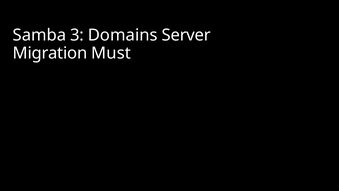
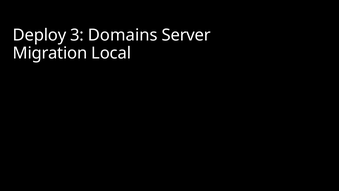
Samba: Samba -> Deploy
Must: Must -> Local
